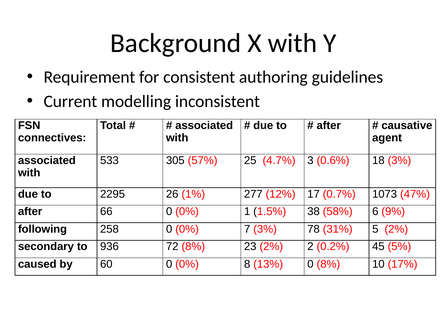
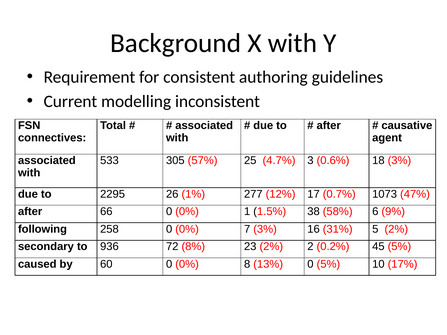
78: 78 -> 16
0 8%: 8% -> 5%
